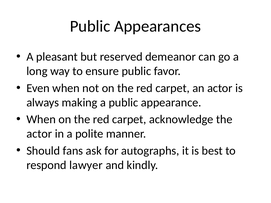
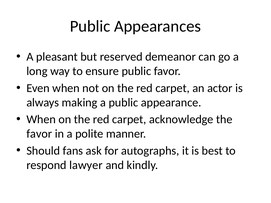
actor at (39, 134): actor -> favor
